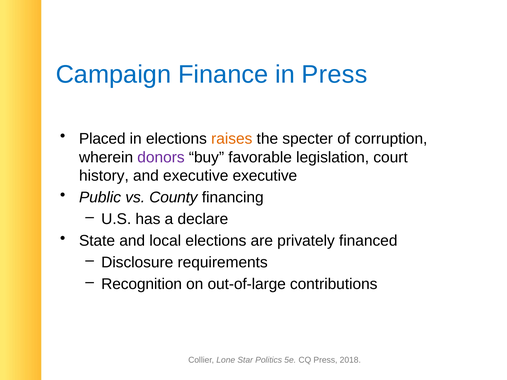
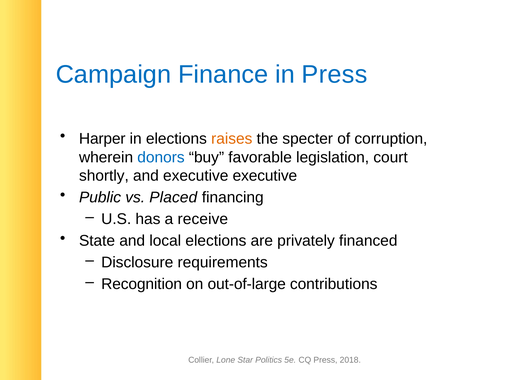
Placed: Placed -> Harper
donors colour: purple -> blue
history: history -> shortly
County: County -> Placed
declare: declare -> receive
